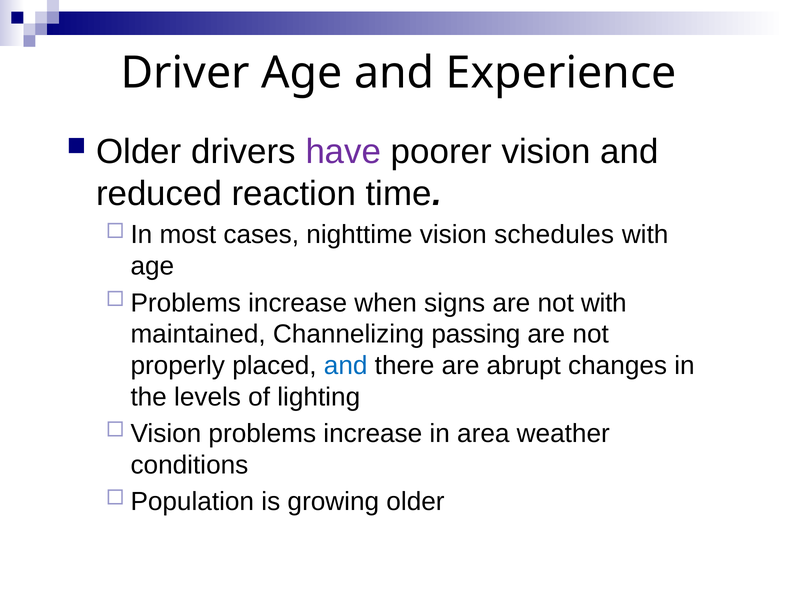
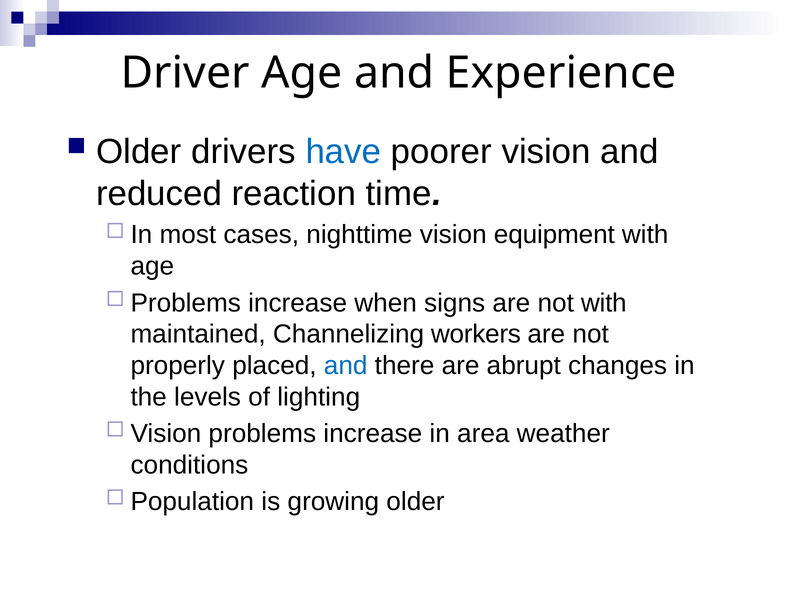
have colour: purple -> blue
schedules: schedules -> equipment
passing: passing -> workers
